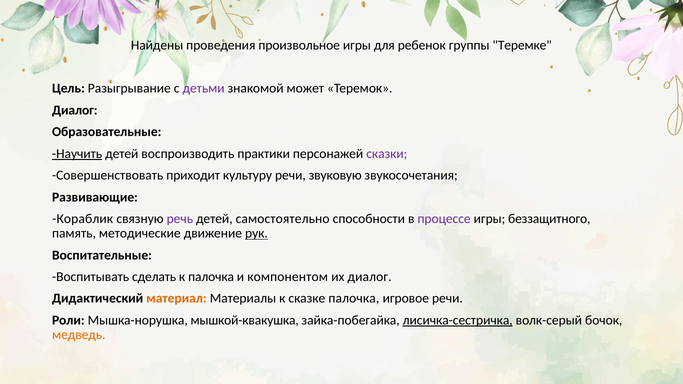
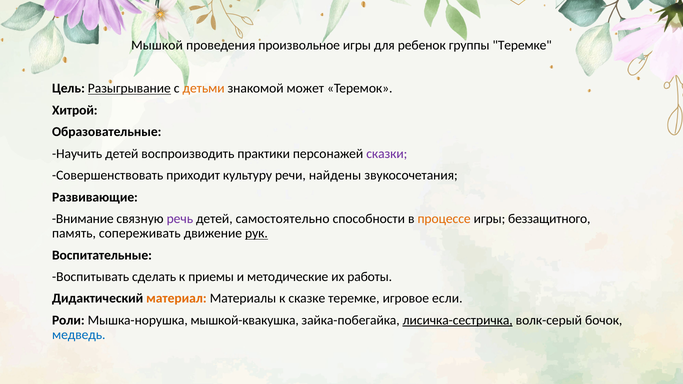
Найдены: Найдены -> Мышкой
Разыгрывание underline: none -> present
детьми colour: purple -> orange
Диалог at (75, 110): Диалог -> Хитрой
Научить underline: present -> none
звуковую: звуковую -> найдены
Кораблик: Кораблик -> Внимание
процессе colour: purple -> orange
методические: методические -> сопереживать
к палочка: палочка -> приемы
компонентом: компонентом -> методические
их диалог: диалог -> работы
сказке палочка: палочка -> теремке
игровое речи: речи -> если
медведь colour: orange -> blue
